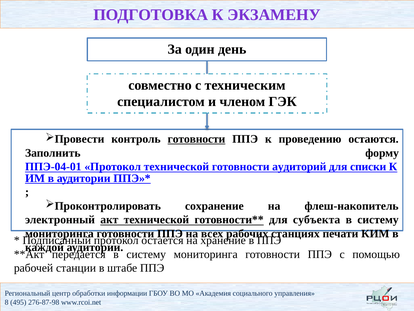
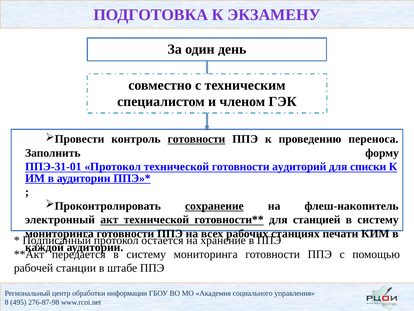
остаются: остаются -> переноса
ППЭ-04-01: ППЭ-04-01 -> ППЭ-31-01
сохранение underline: none -> present
субъекта: субъекта -> станцией
